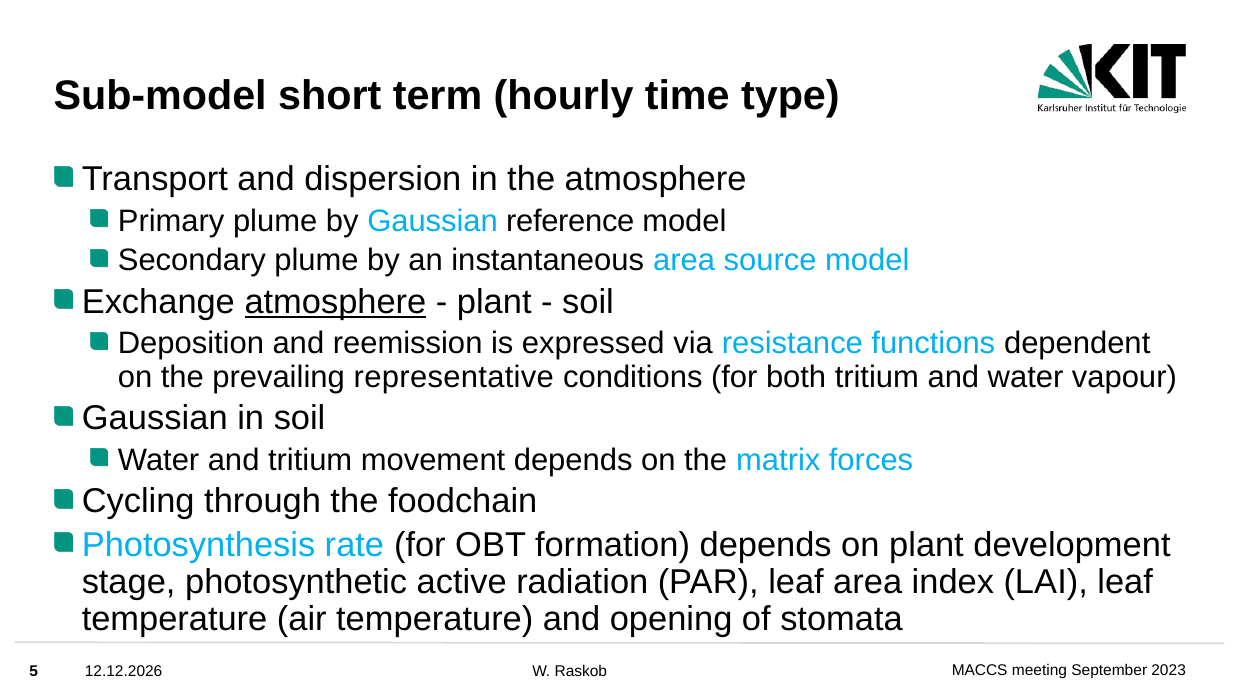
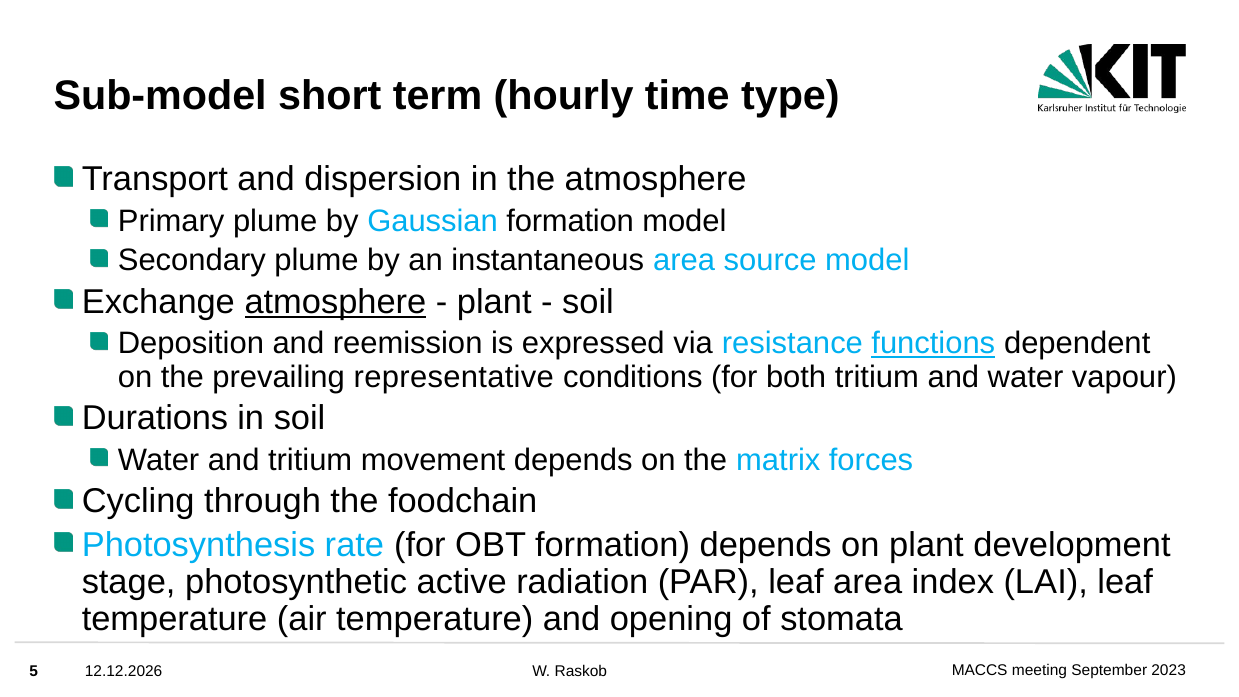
Gaussian reference: reference -> formation
functions underline: none -> present
Gaussian at (155, 419): Gaussian -> Durations
